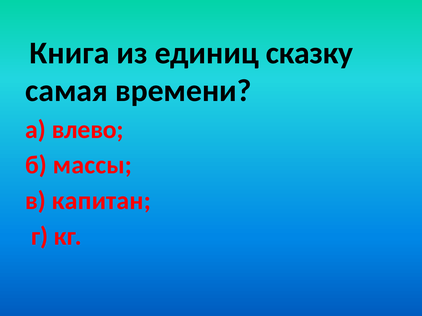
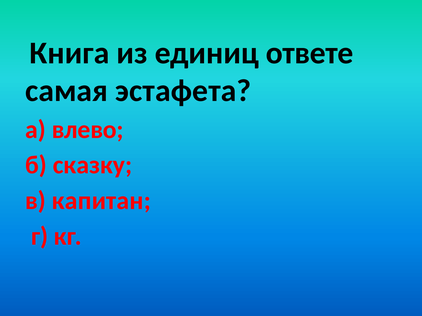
сказку: сказку -> ответе
времени: времени -> эстафета
массы: массы -> сказку
